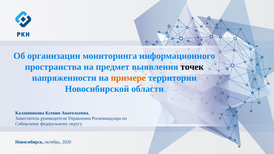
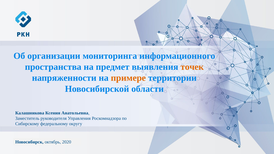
точек colour: black -> orange
